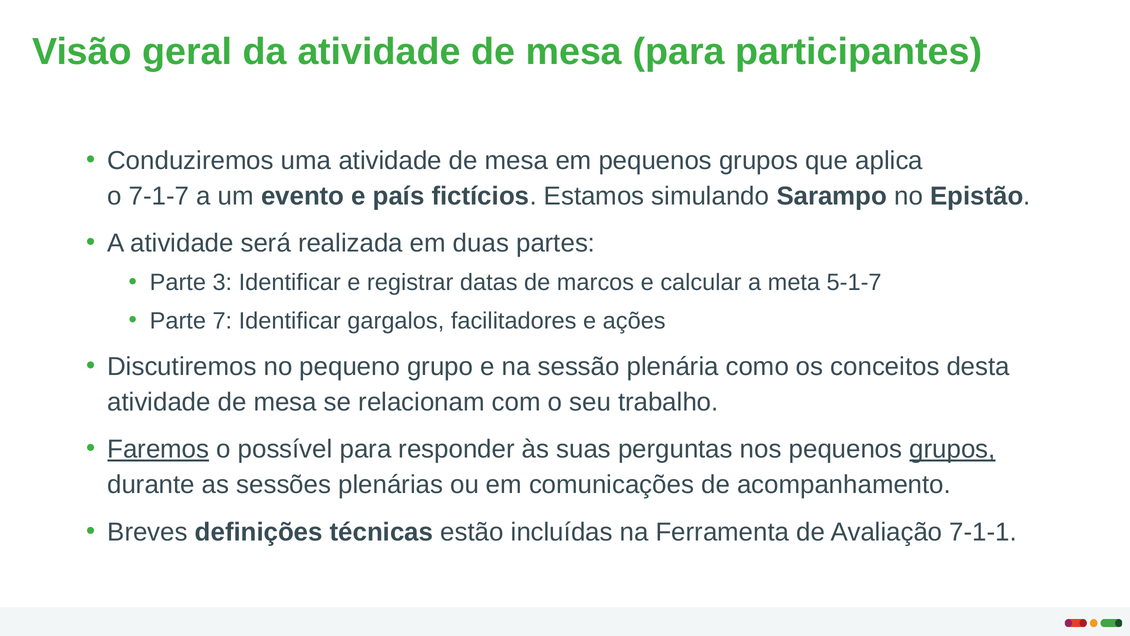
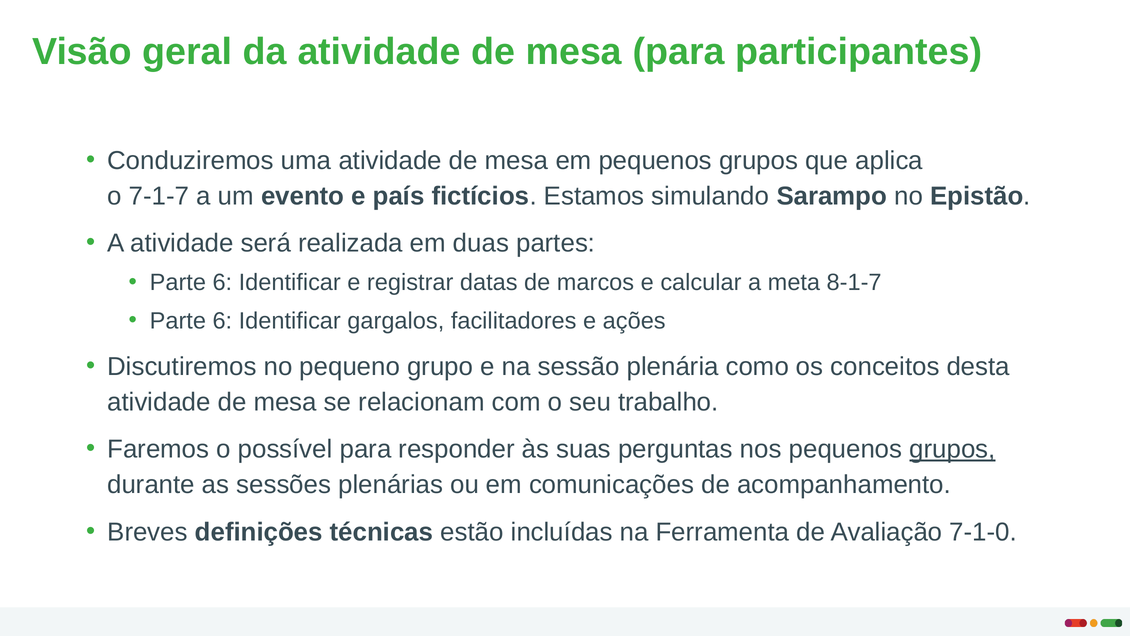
3 at (222, 282): 3 -> 6
5-1-7: 5-1-7 -> 8-1-7
7 at (222, 321): 7 -> 6
Faremos underline: present -> none
7-1-1: 7-1-1 -> 7-1-0
